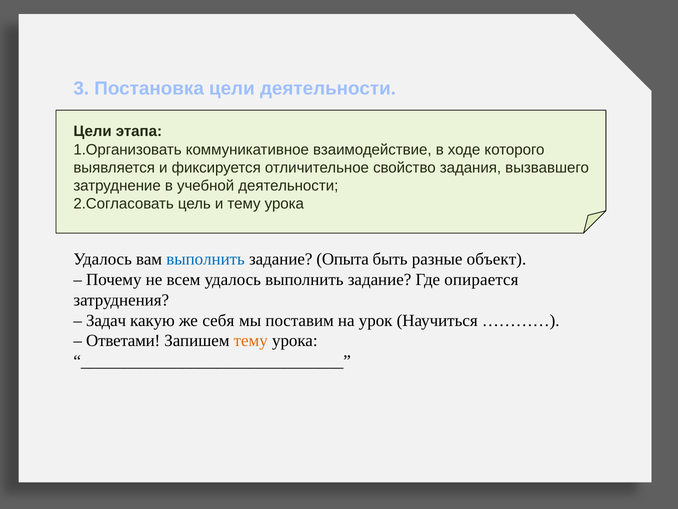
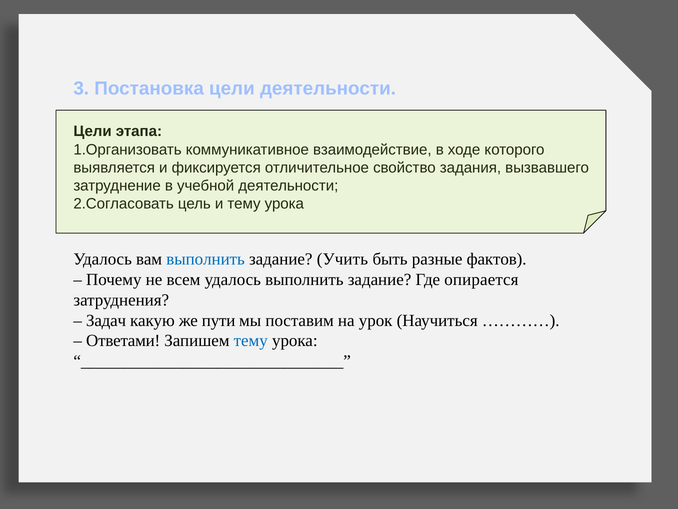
Опыта: Опыта -> Учить
объект: объект -> фактов
себя: себя -> пути
тему at (251, 340) colour: orange -> blue
